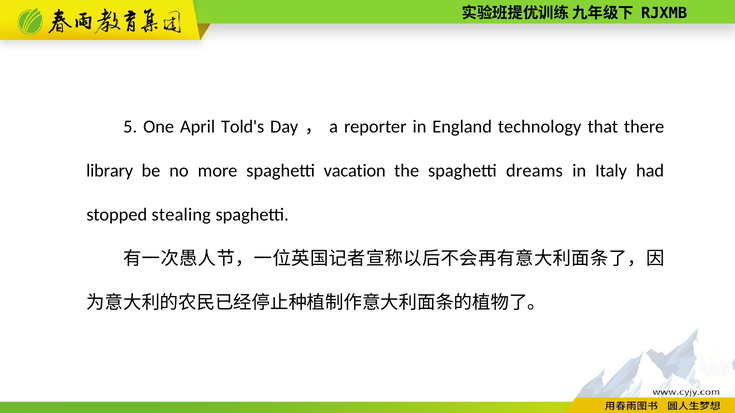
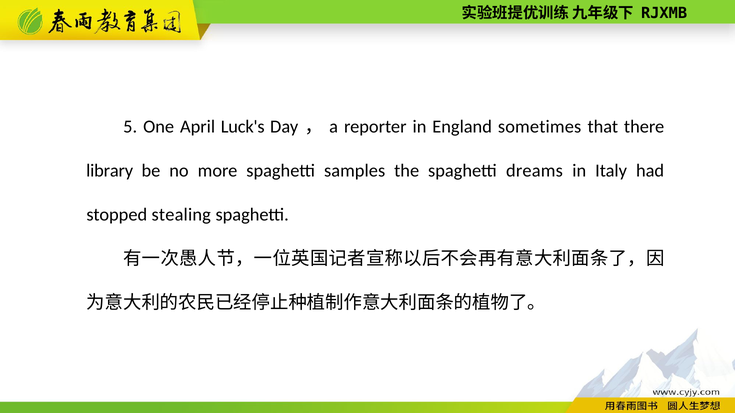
Told's: Told's -> Luck's
technology: technology -> sometimes
vacation: vacation -> samples
